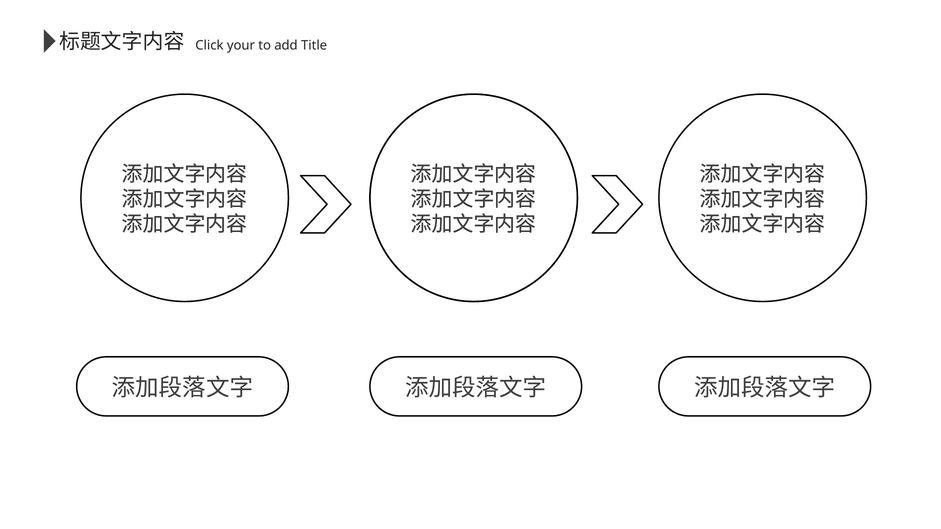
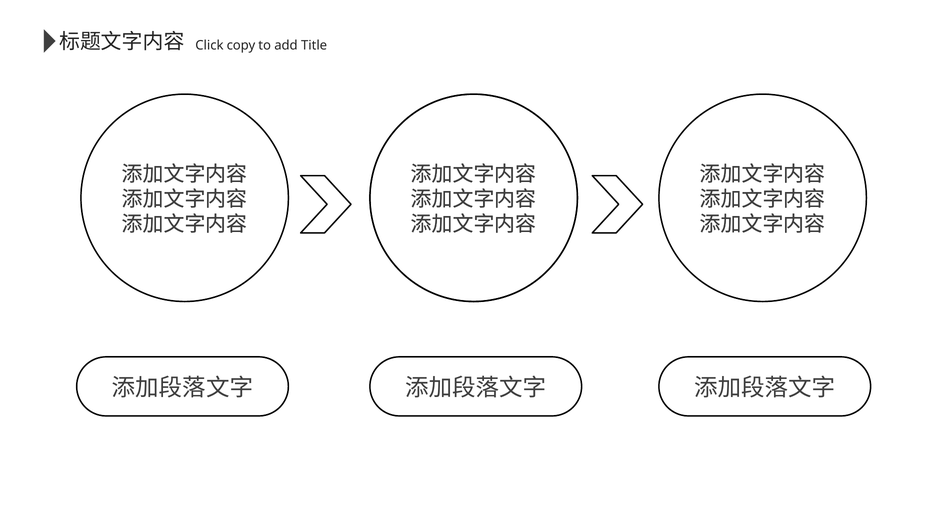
your: your -> copy
